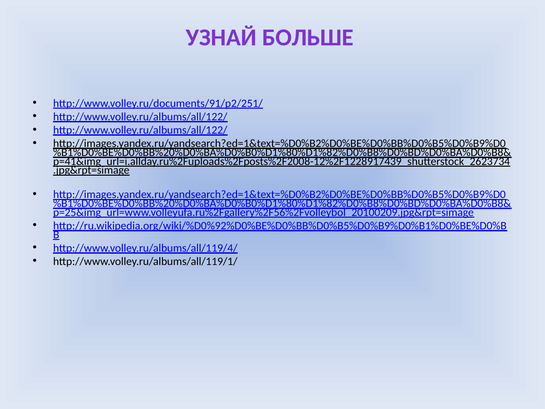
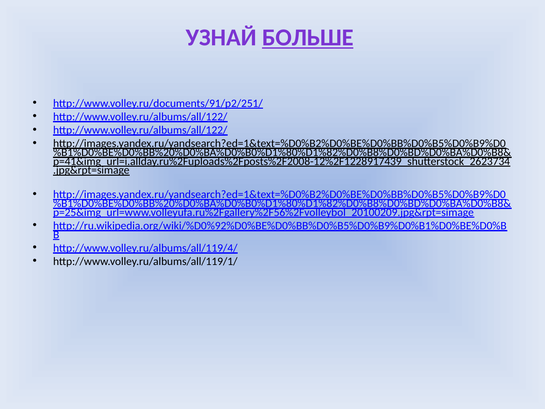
БОЛЬШЕ underline: none -> present
